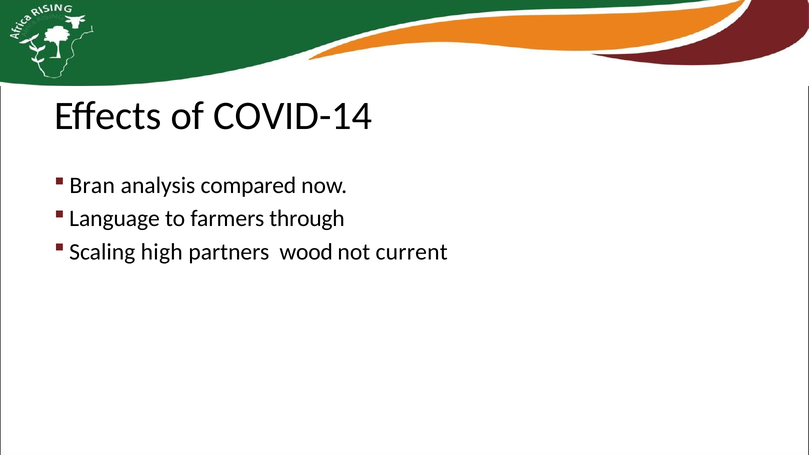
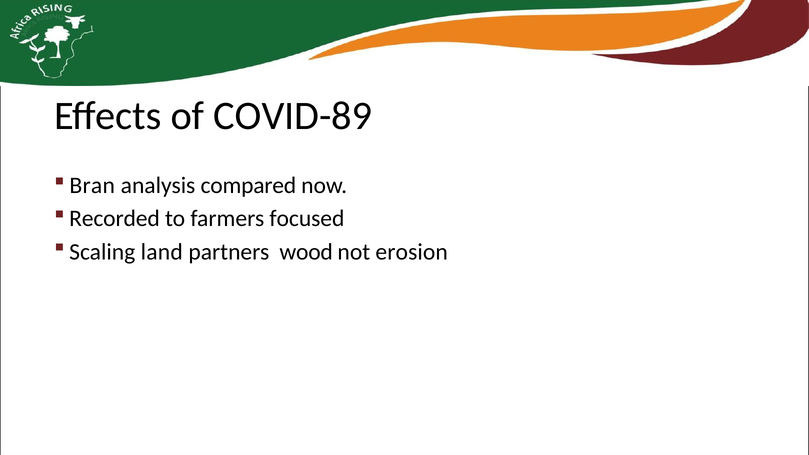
COVID-14: COVID-14 -> COVID-89
Language: Language -> Recorded
through: through -> focused
high: high -> land
current: current -> erosion
